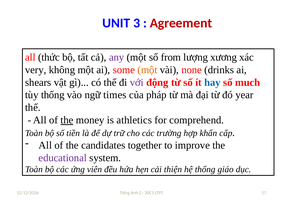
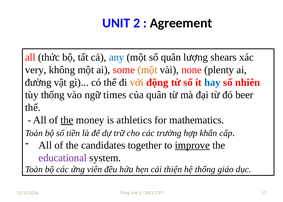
UNIT 3: 3 -> 2
Agreement colour: red -> black
any colour: purple -> blue
số from: from -> quân
xương: xương -> shears
drinks: drinks -> plenty
shears: shears -> đường
với colour: purple -> orange
much: much -> nhiên
của pháp: pháp -> quân
year: year -> beer
comprehend: comprehend -> mathematics
improve underline: none -> present
